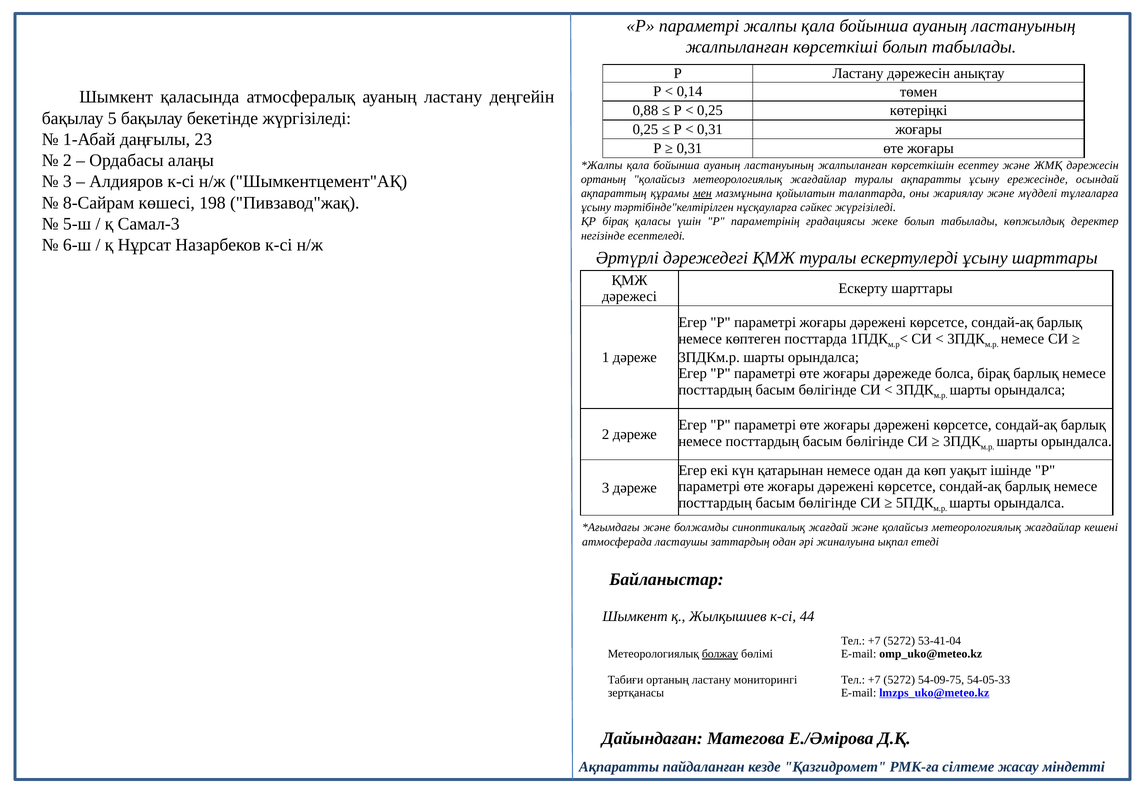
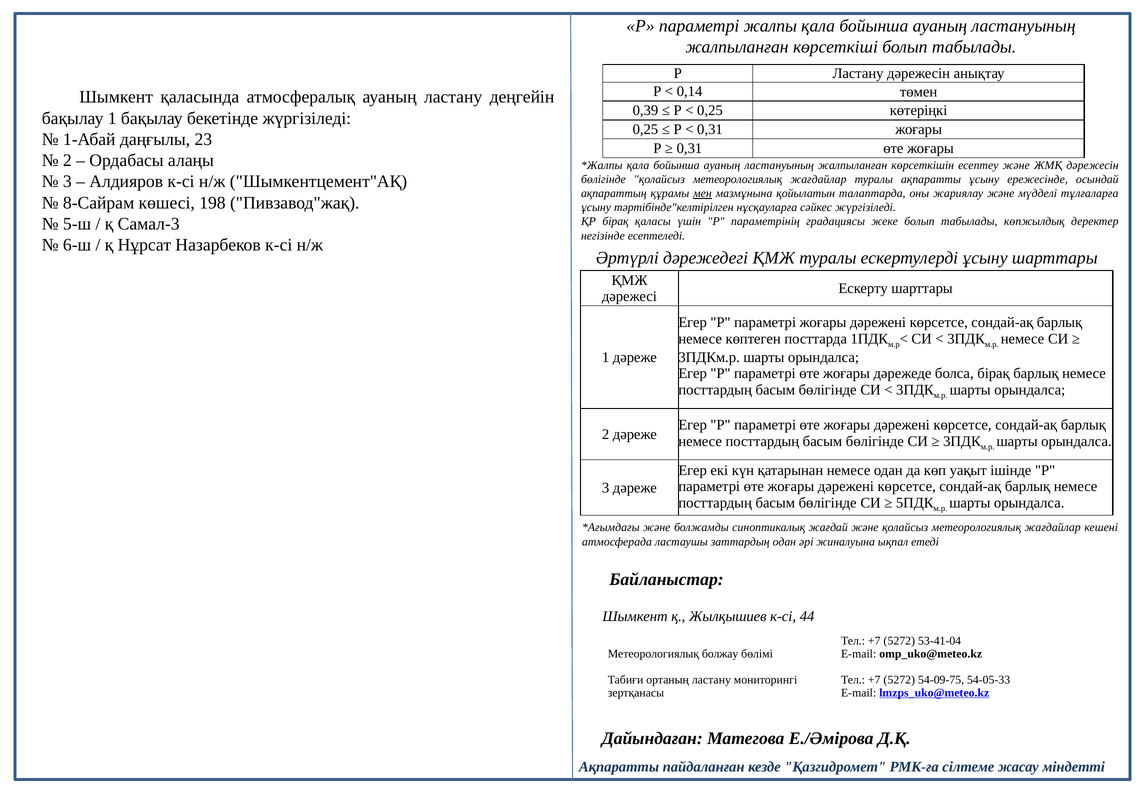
0,88: 0,88 -> 0,39
бақылау 5: 5 -> 1
ортаның at (603, 179): ортаның -> бөлігінде
болжау underline: present -> none
